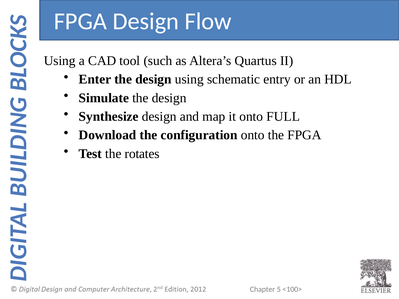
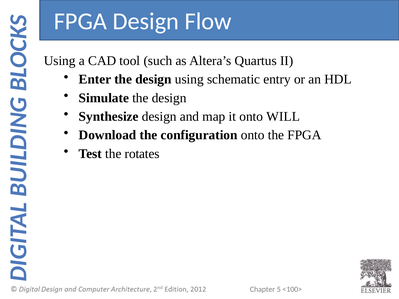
FULL: FULL -> WILL
